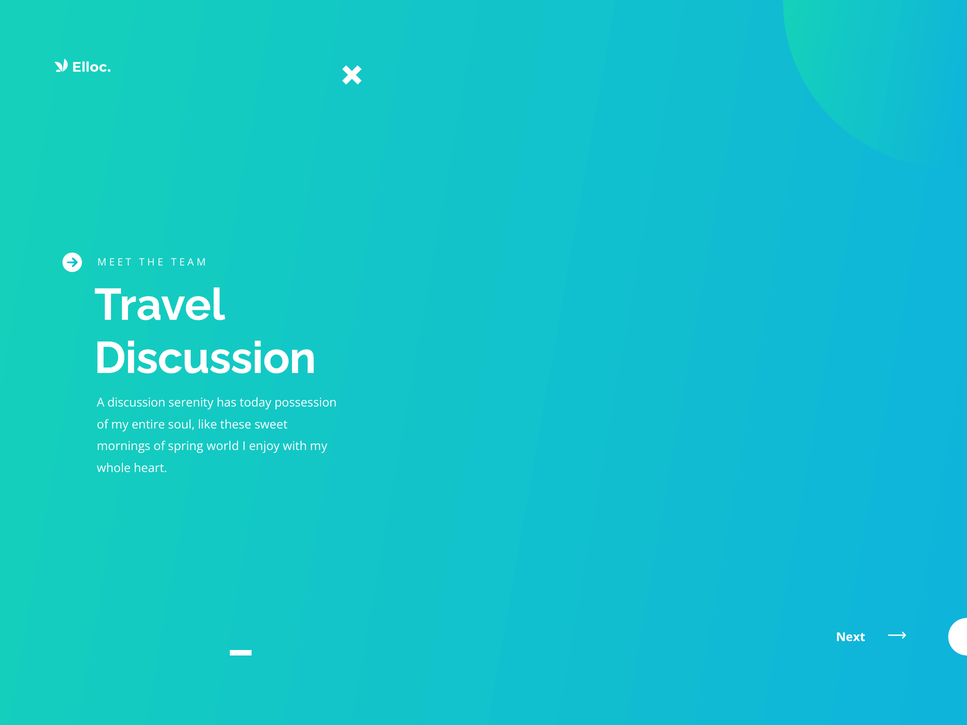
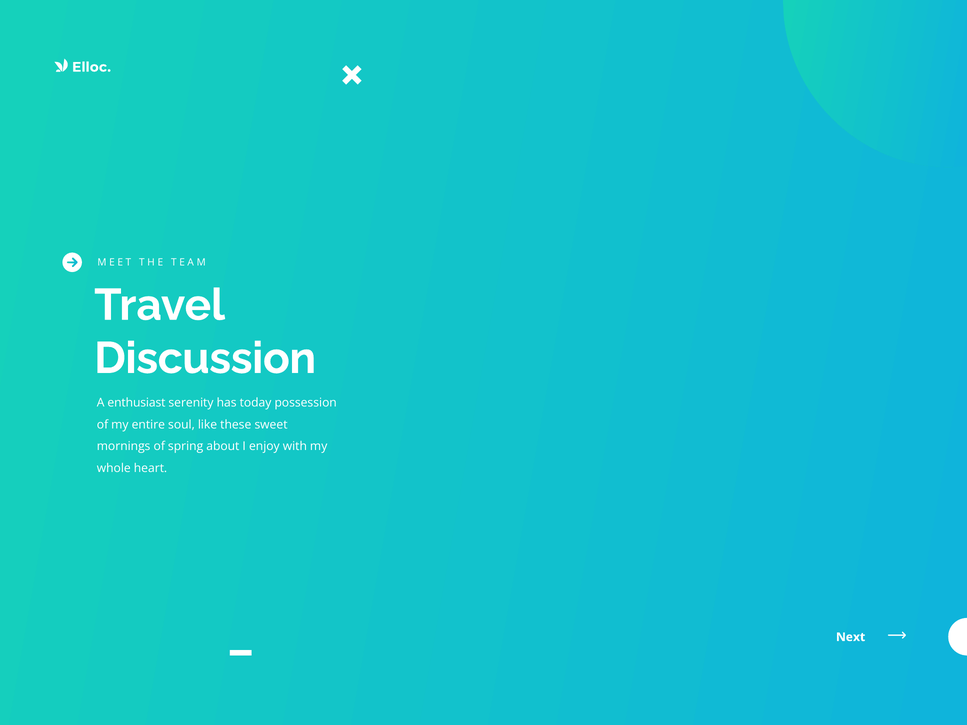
A discussion: discussion -> enthusiast
world: world -> about
